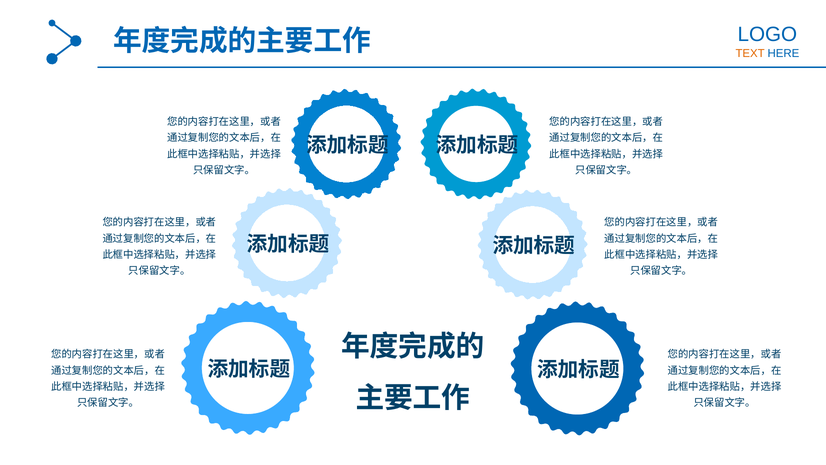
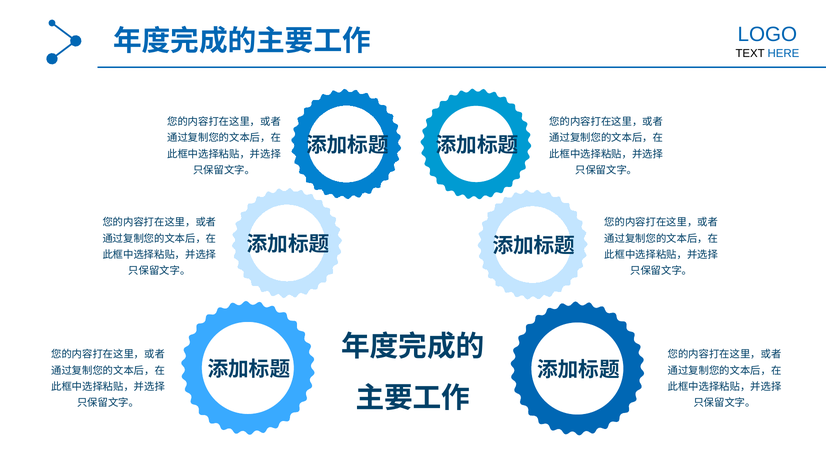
TEXT colour: orange -> black
